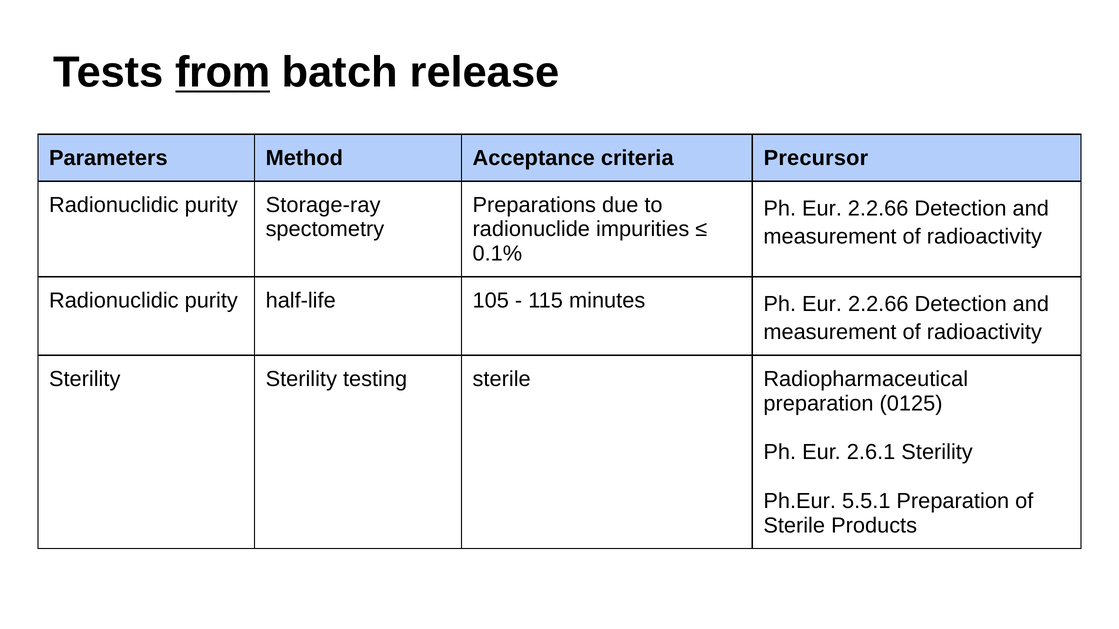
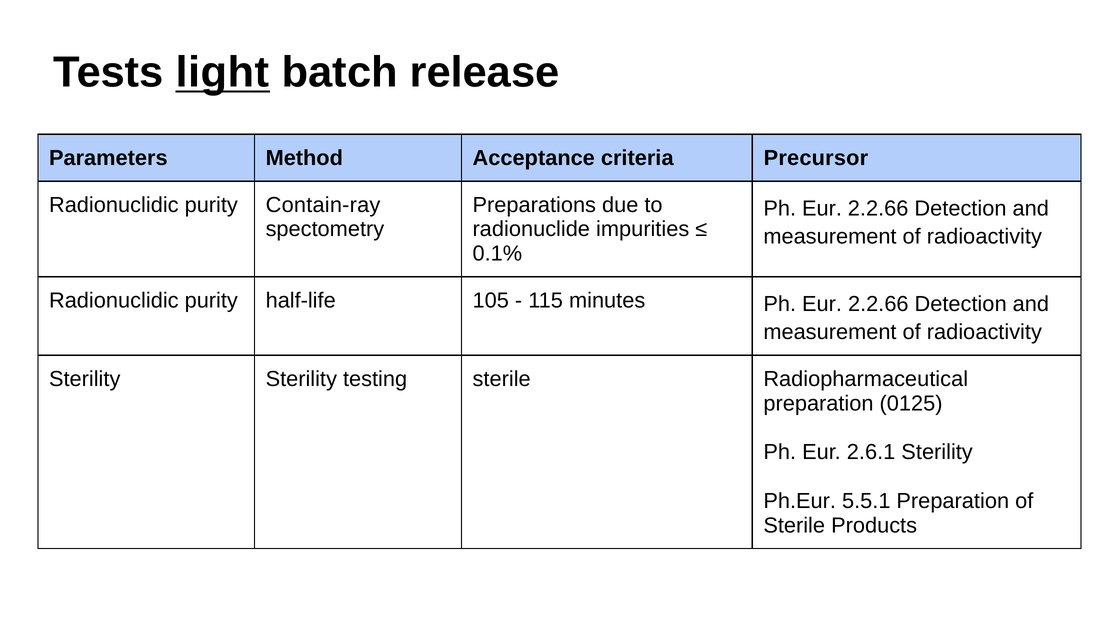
from: from -> light
Storage-ray: Storage-ray -> Contain-ray
